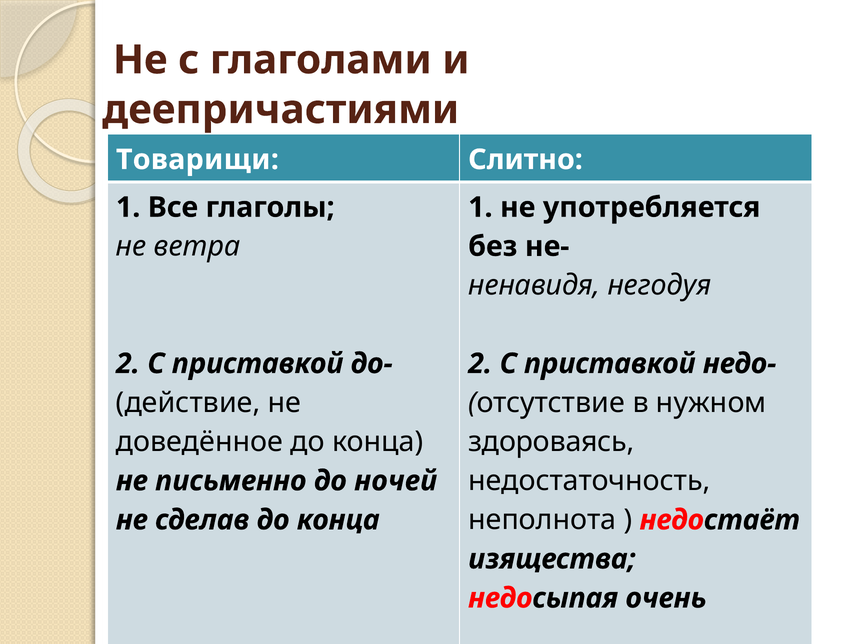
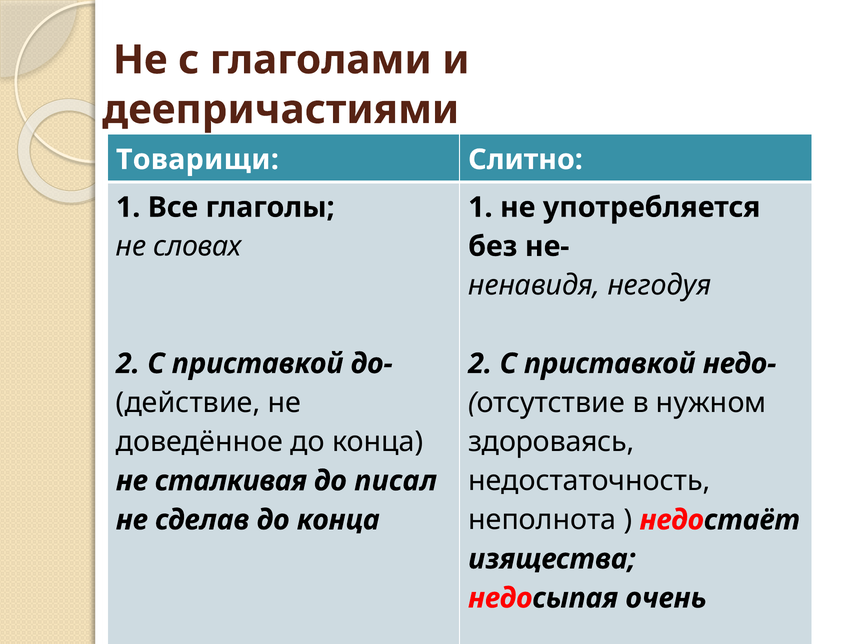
ветра: ветра -> словах
письменно: письменно -> сталкивая
ночей: ночей -> писал
